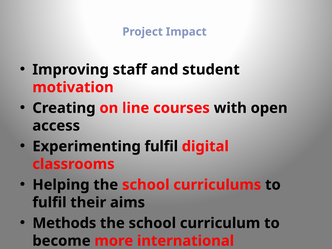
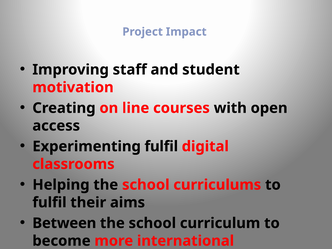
Methods at (64, 223): Methods -> Between
